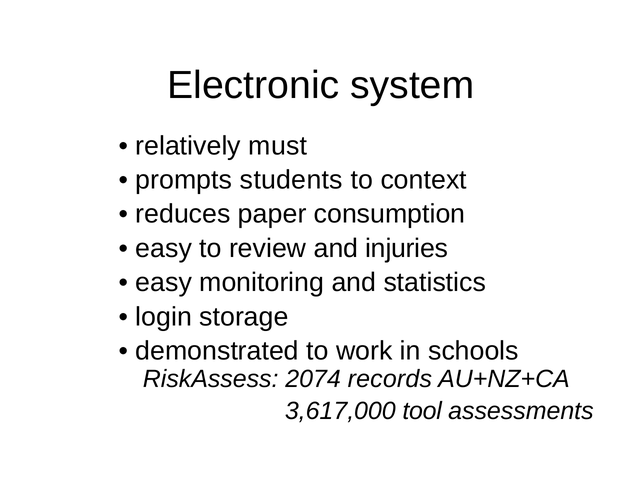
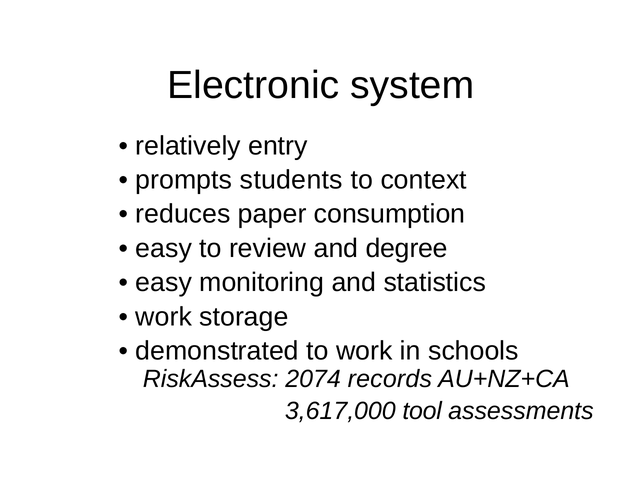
must: must -> entry
injuries: injuries -> degree
login at (164, 317): login -> work
